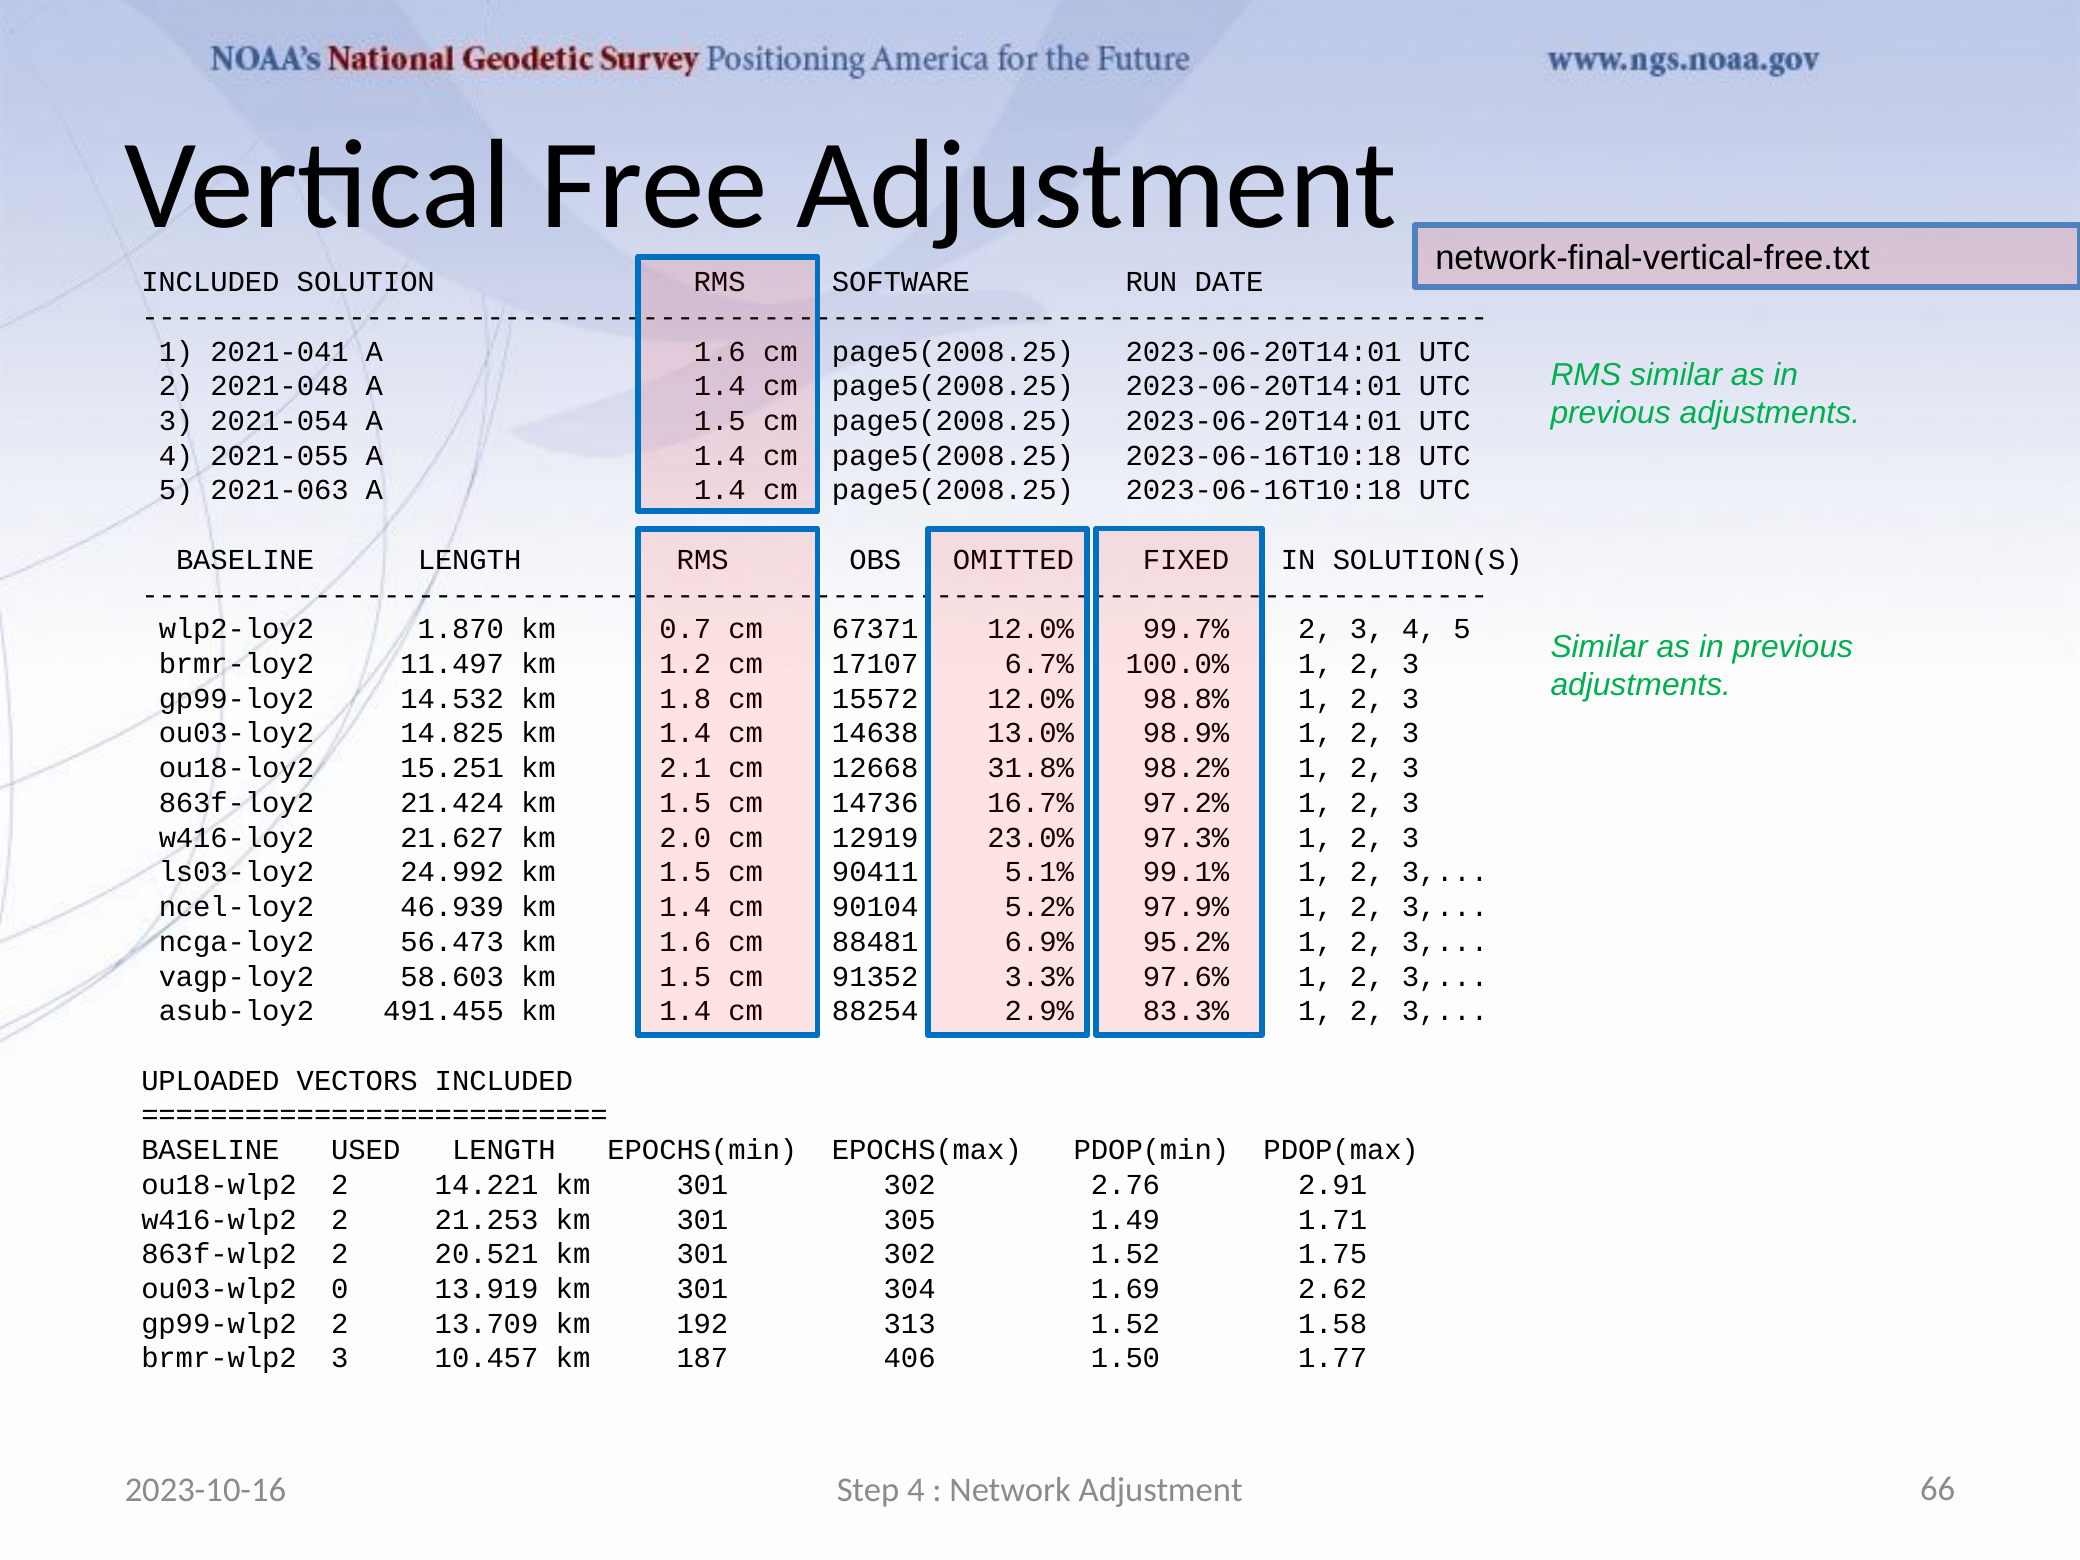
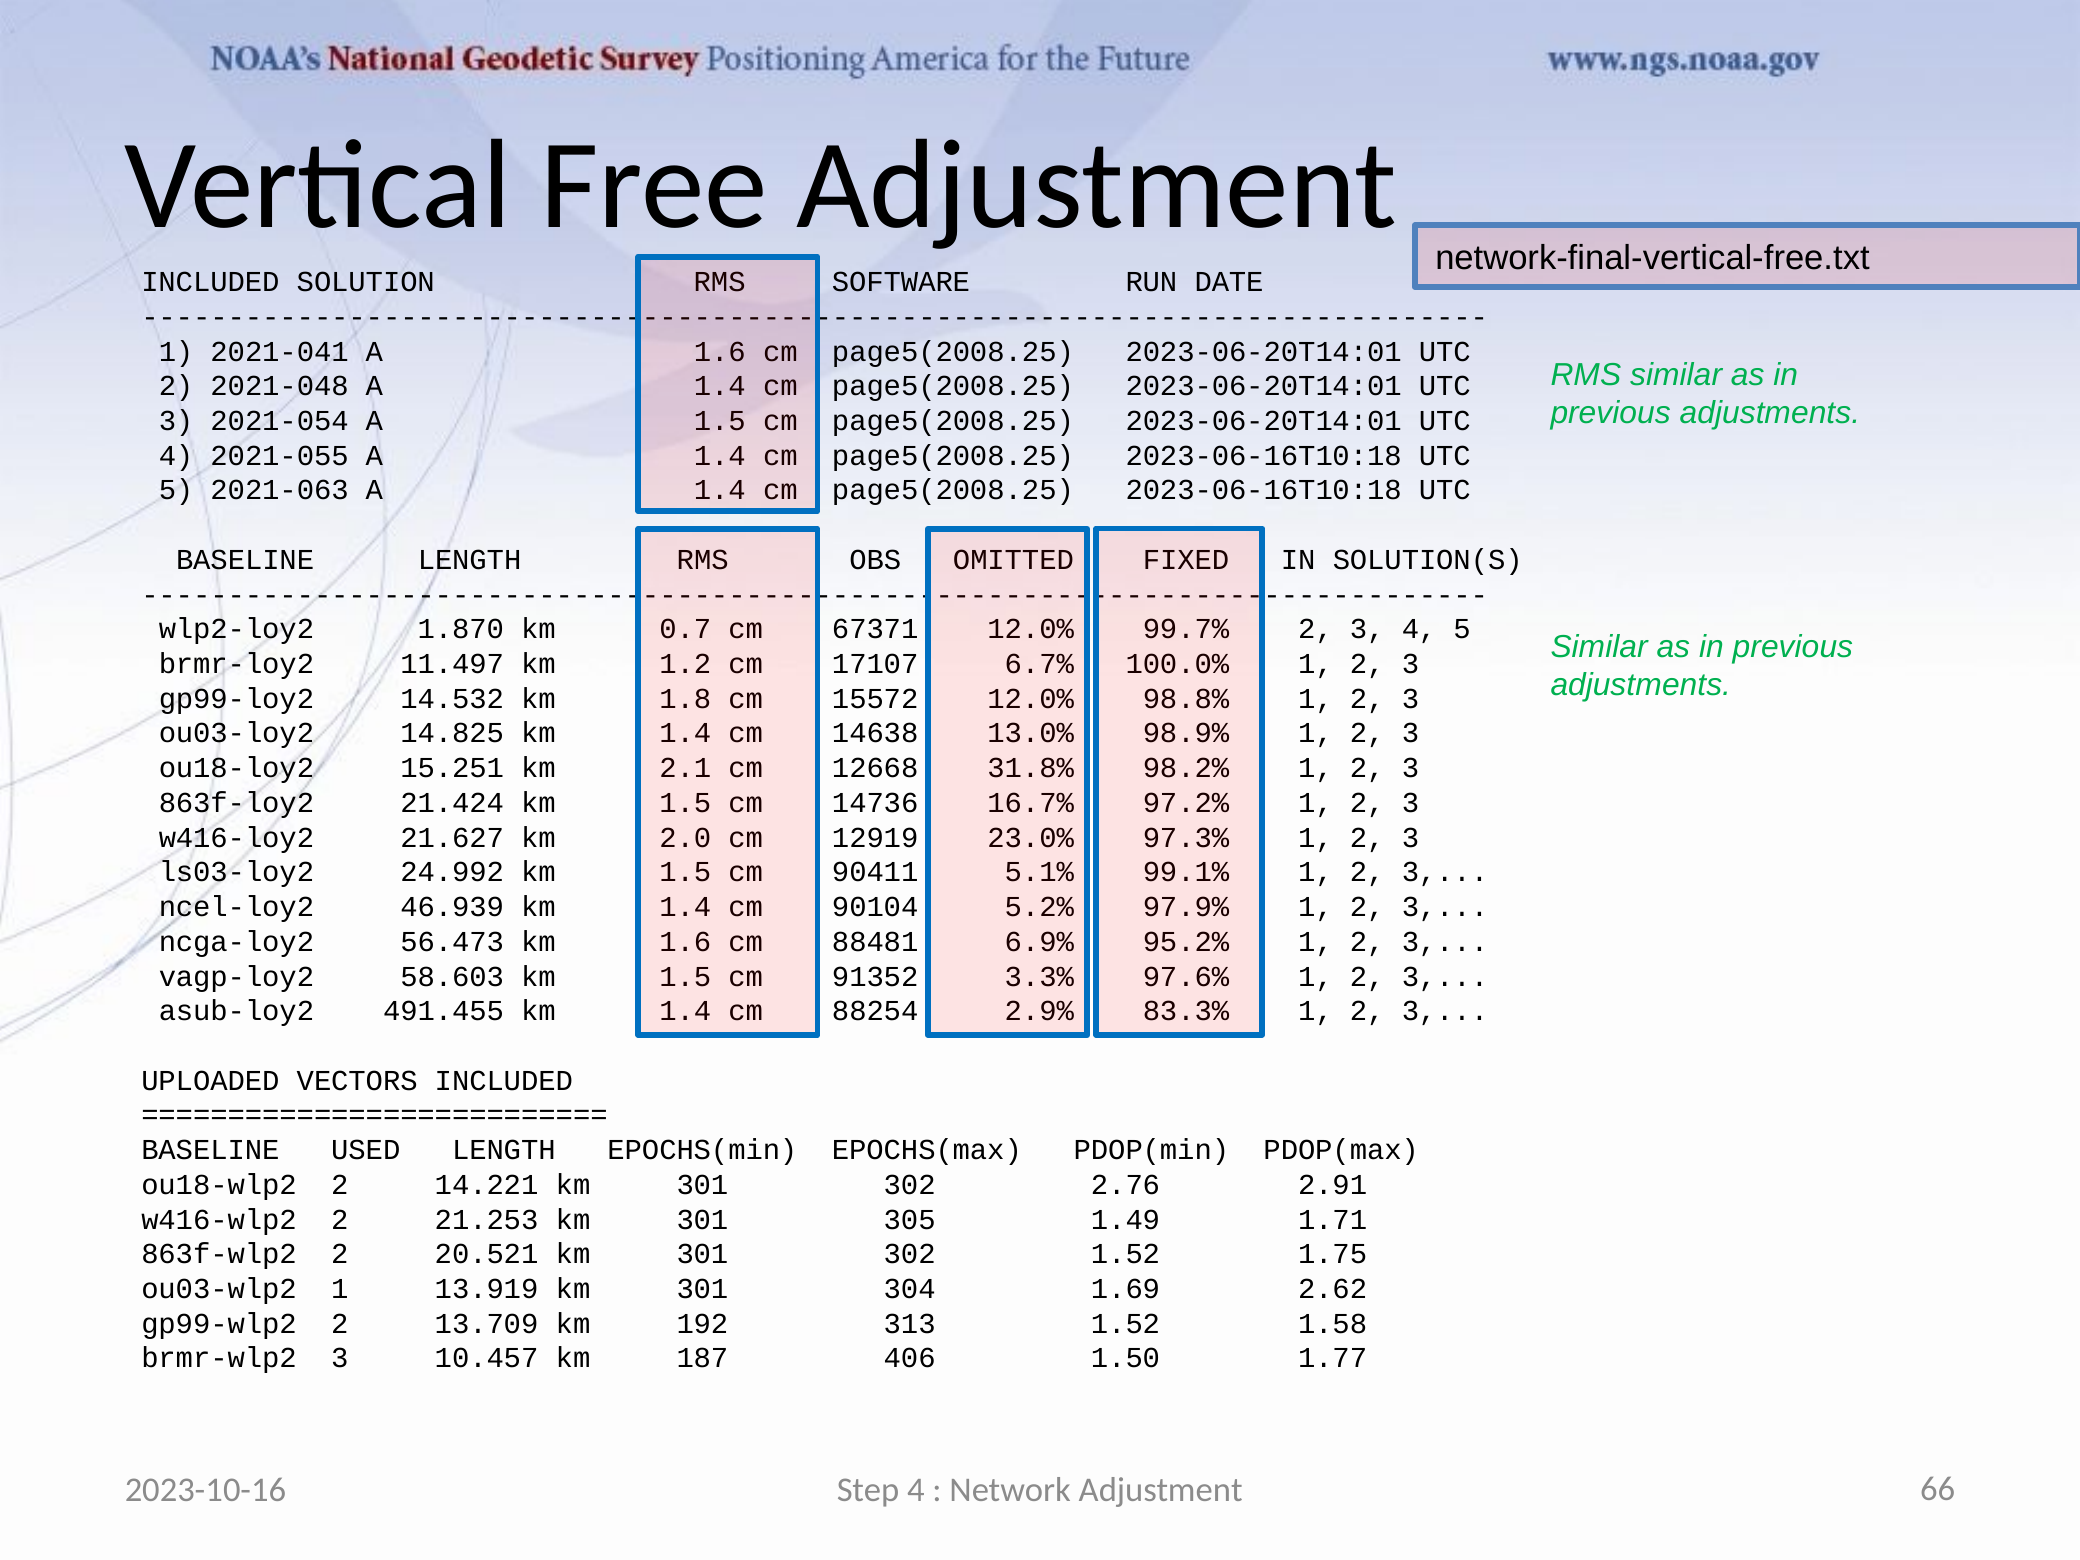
ou03-wlp2 0: 0 -> 1
